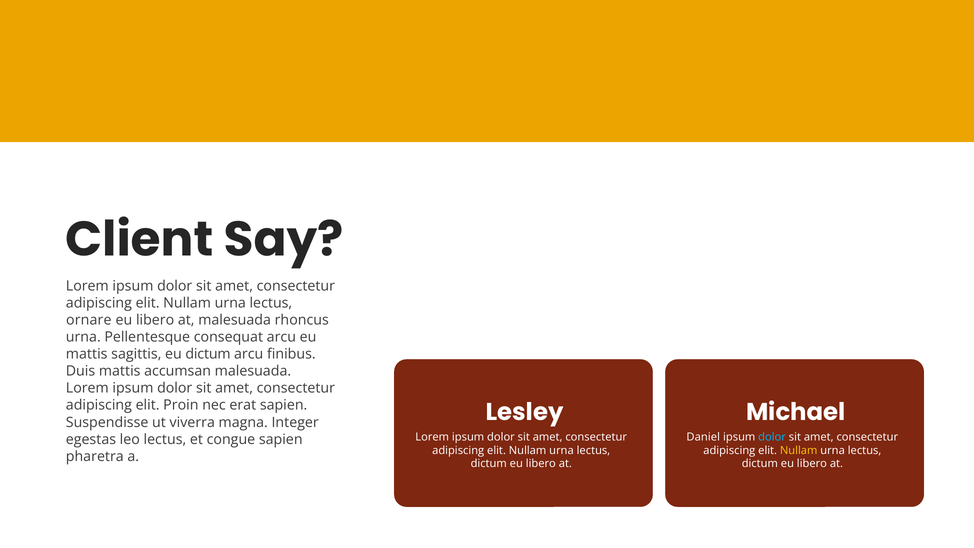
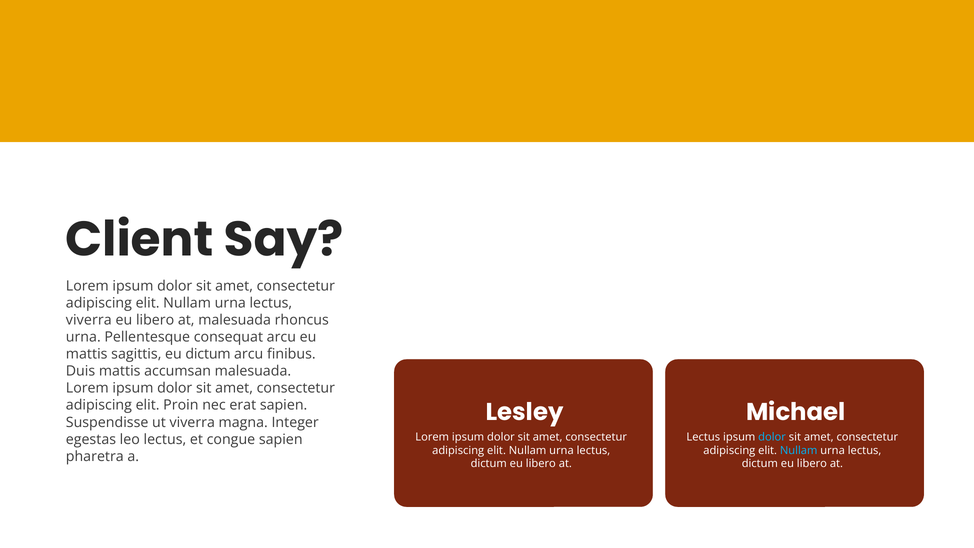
ornare at (89, 320): ornare -> viverra
Daniel at (703, 437): Daniel -> Lectus
Nullam at (799, 450) colour: yellow -> light blue
